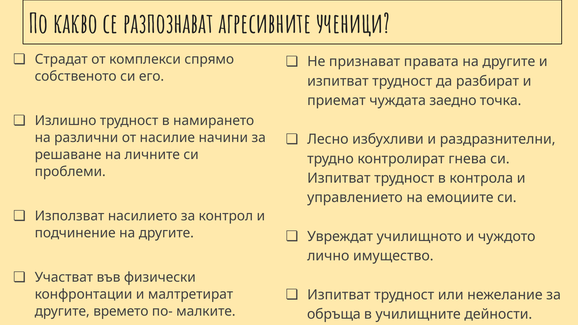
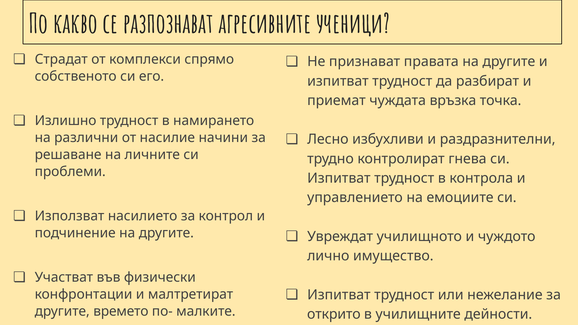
заедно: заедно -> връзка
обръща: обръща -> открито
